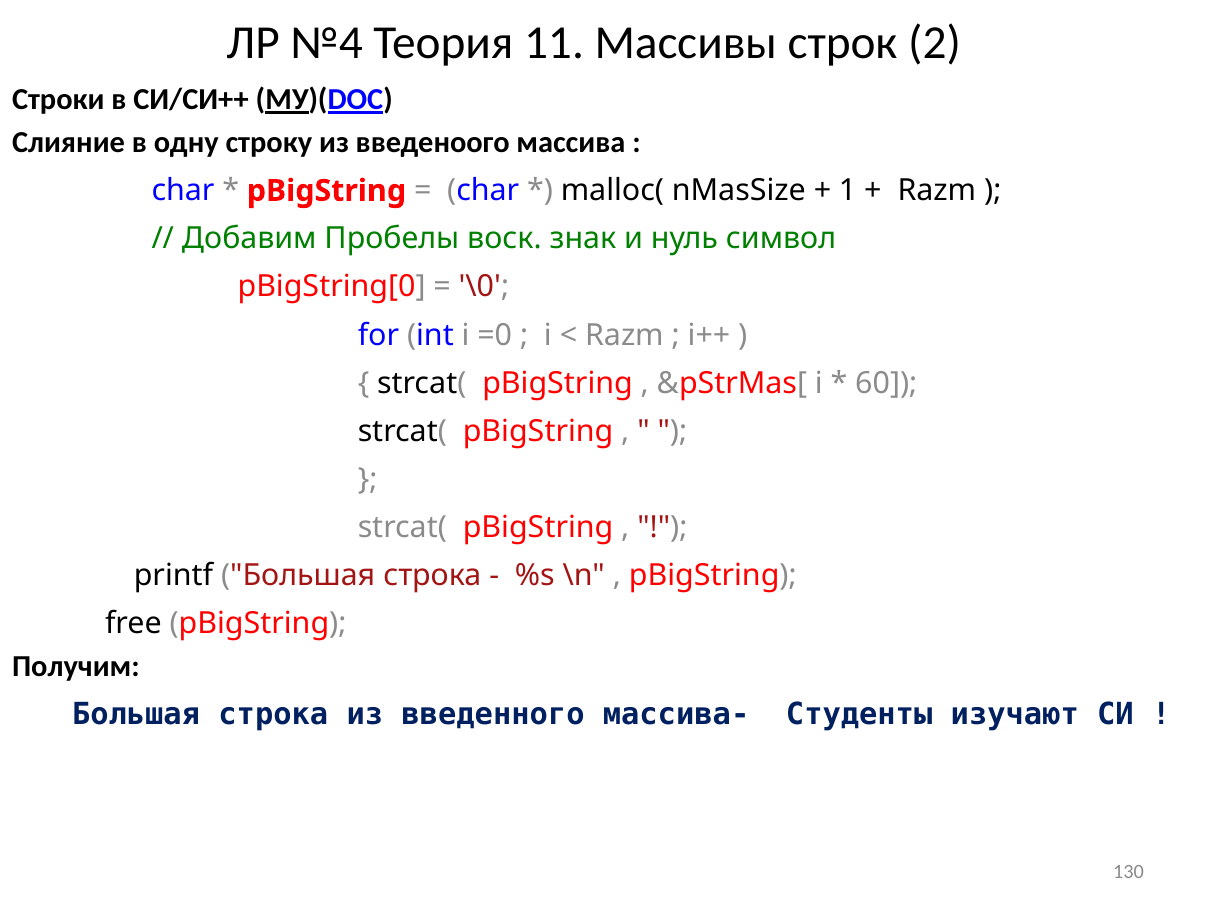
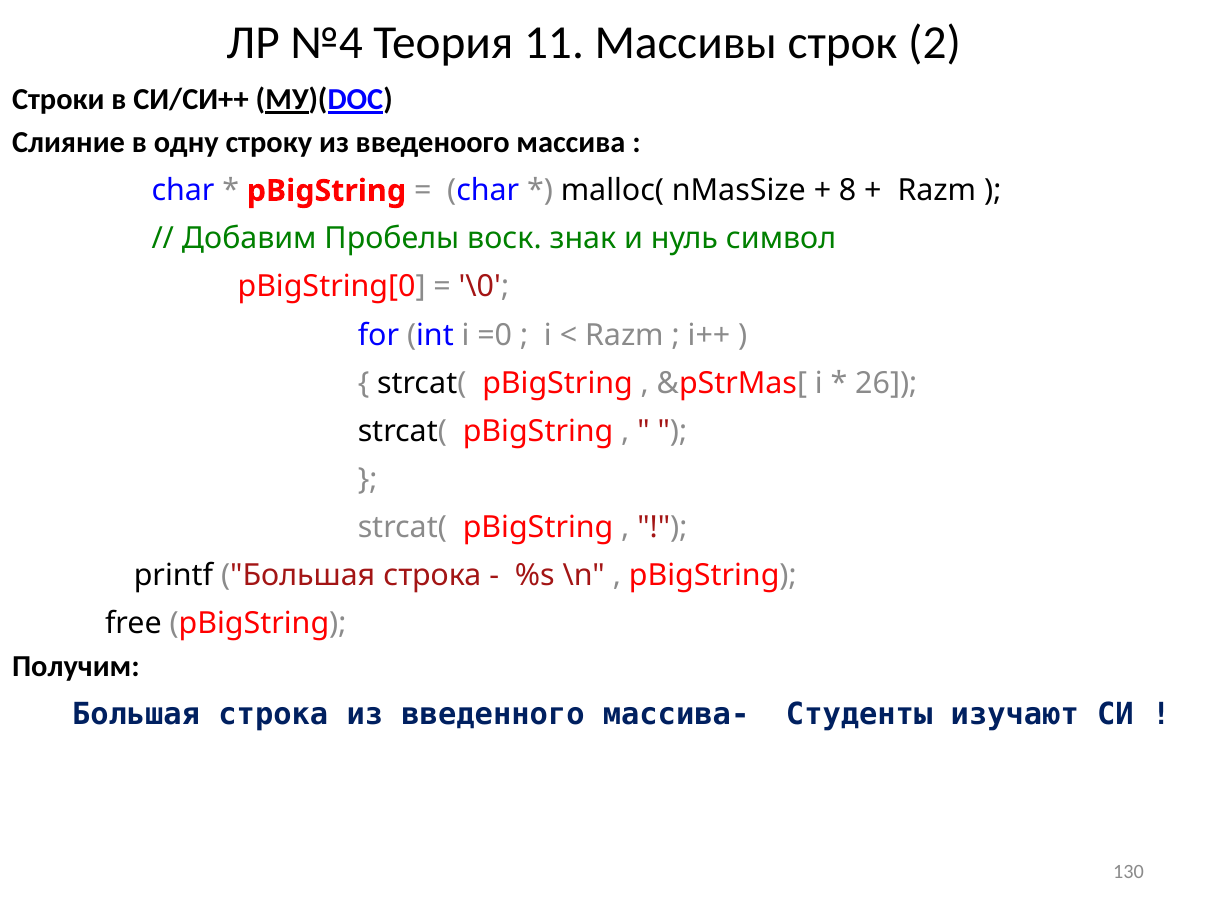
1: 1 -> 8
60: 60 -> 26
